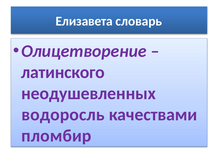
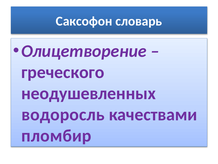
Елизавета: Елизавета -> Саксофон
латинского: латинского -> греческого
